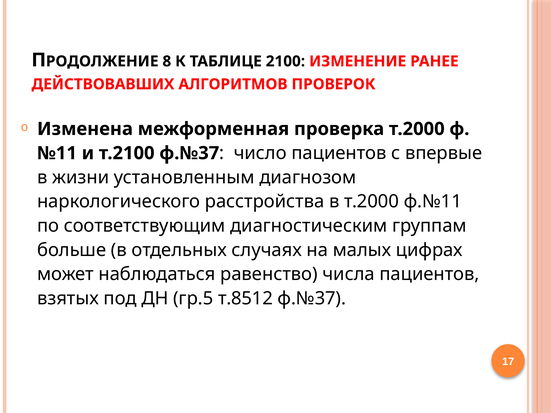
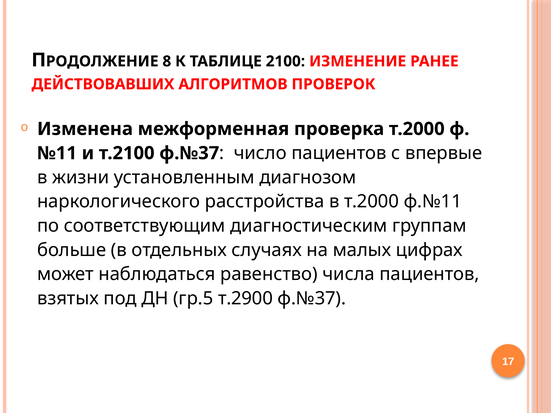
т.8512: т.8512 -> т.2900
